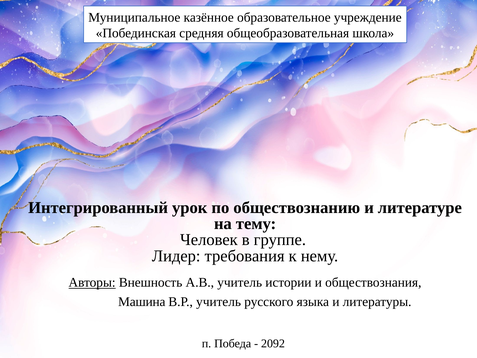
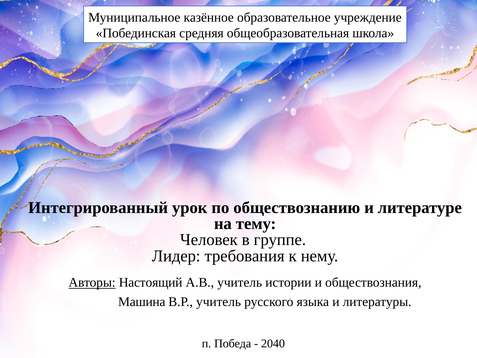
Внешность: Внешность -> Настоящий
2092: 2092 -> 2040
